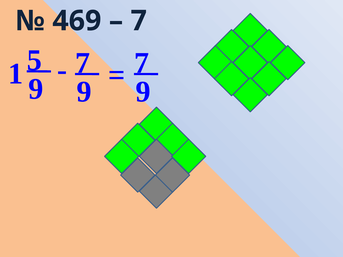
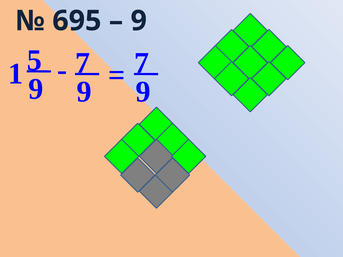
469: 469 -> 695
7 at (139, 21): 7 -> 9
